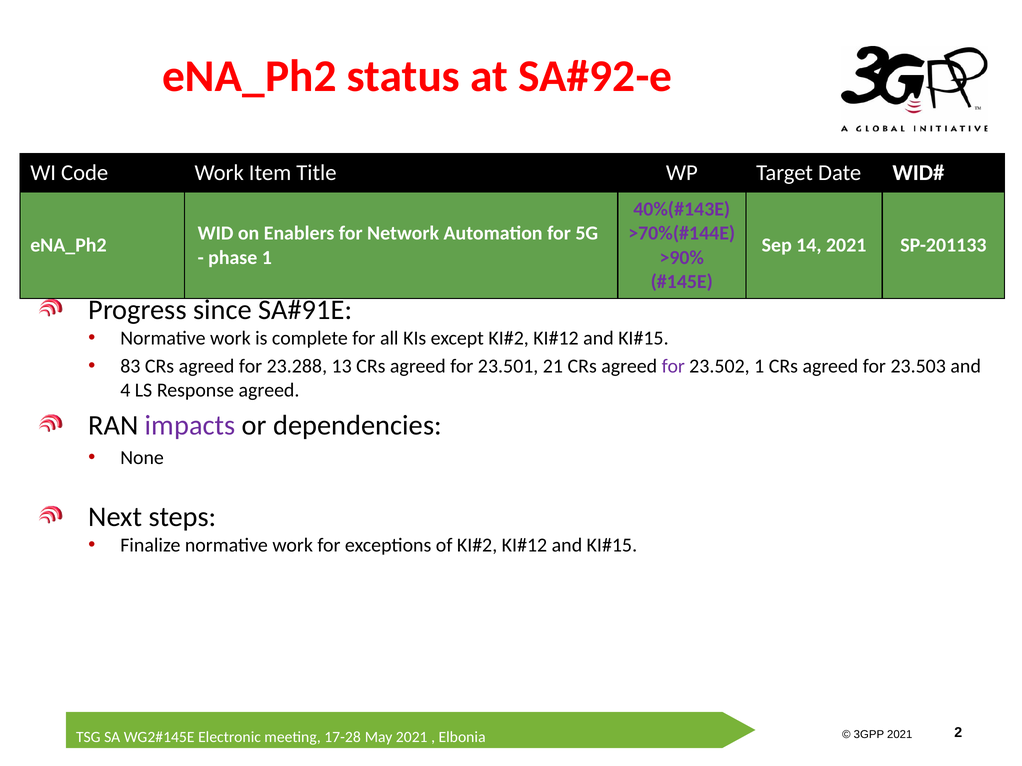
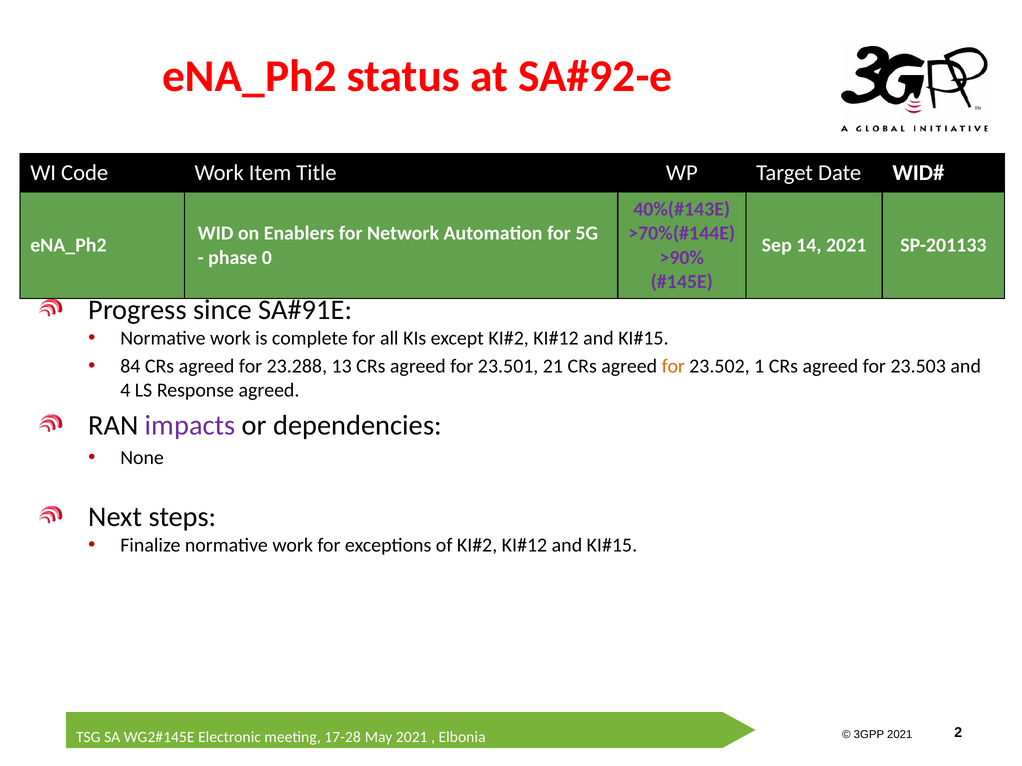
phase 1: 1 -> 0
83: 83 -> 84
for at (673, 367) colour: purple -> orange
